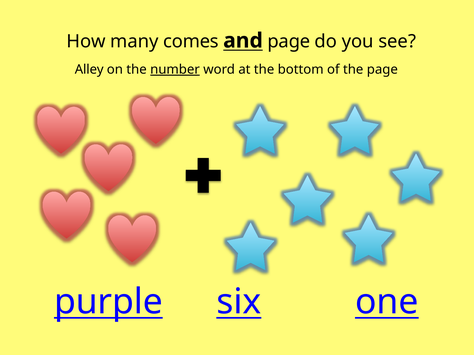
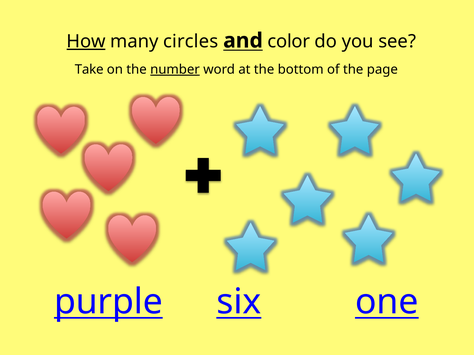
How underline: none -> present
comes: comes -> circles
and page: page -> color
Alley: Alley -> Take
